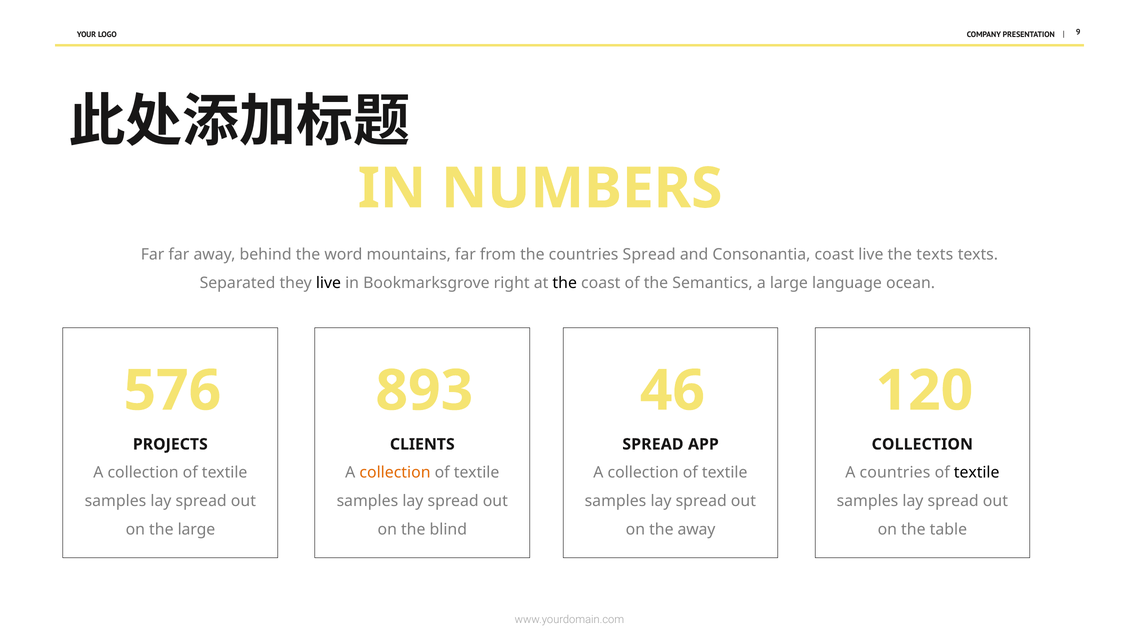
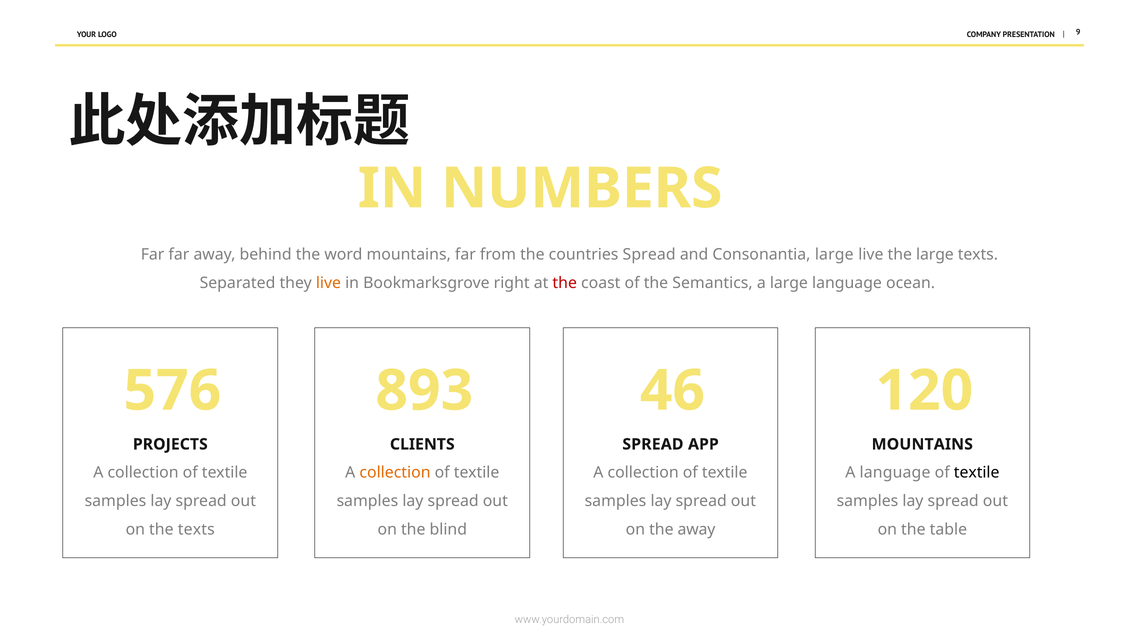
Consonantia coast: coast -> large
the texts: texts -> large
live at (328, 283) colour: black -> orange
the at (565, 283) colour: black -> red
COLLECTION at (922, 444): COLLECTION -> MOUNTAINS
A countries: countries -> language
the large: large -> texts
